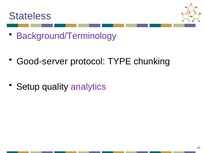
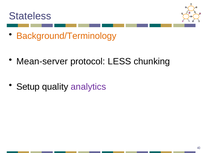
Background/Terminology colour: purple -> orange
Good-server: Good-server -> Mean-server
TYPE: TYPE -> LESS
